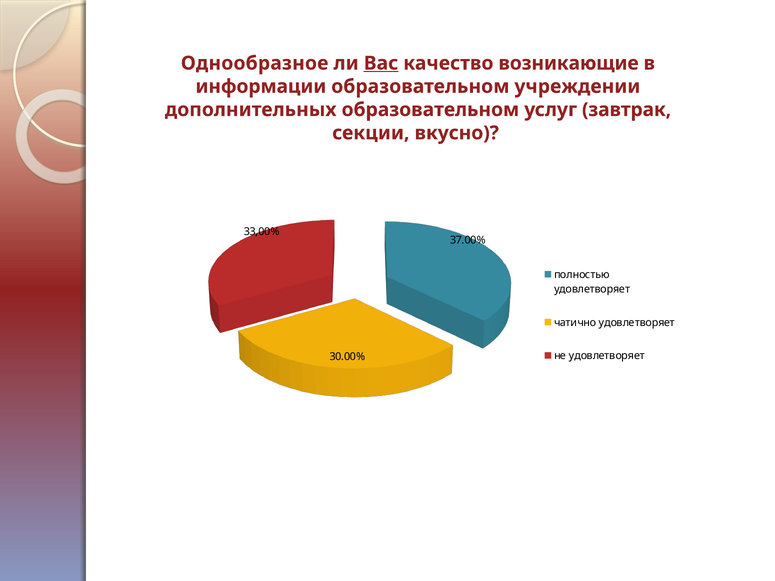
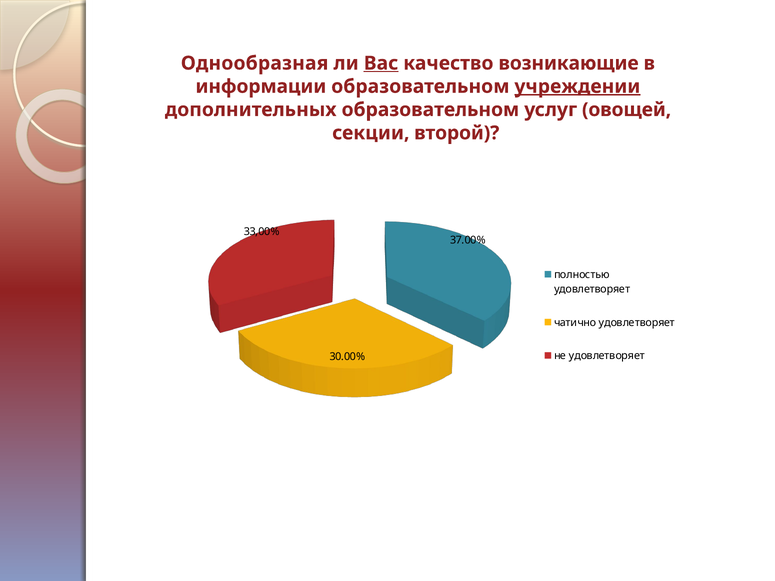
Однообразное: Однообразное -> Однообразная
учреждении underline: none -> present
завтрак: завтрак -> овощей
вкусно: вкусно -> второй
